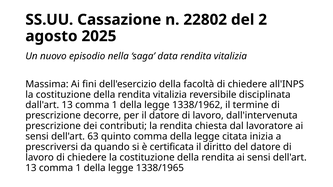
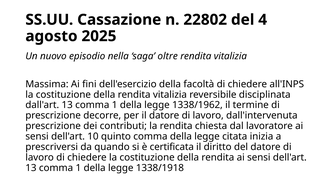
2: 2 -> 4
data: data -> oltre
63: 63 -> 10
1338/1965: 1338/1965 -> 1338/1918
